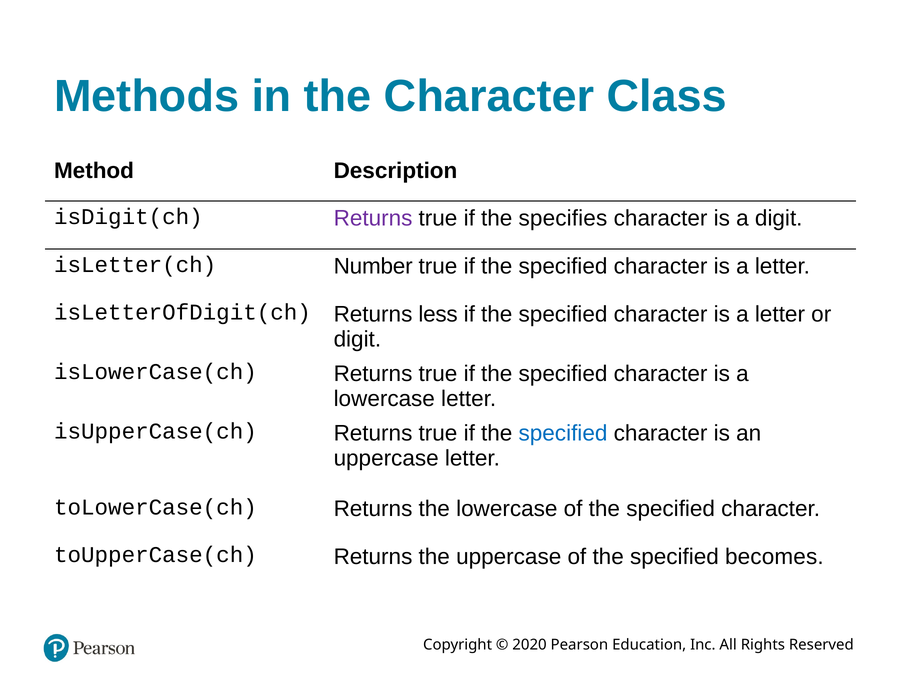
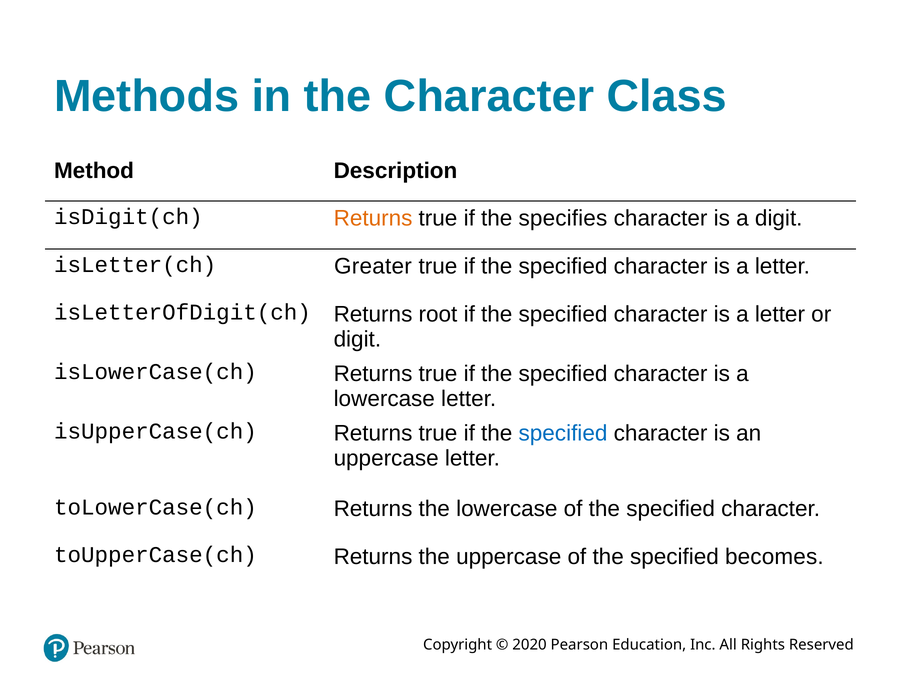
Returns at (373, 218) colour: purple -> orange
Number: Number -> Greater
less: less -> root
